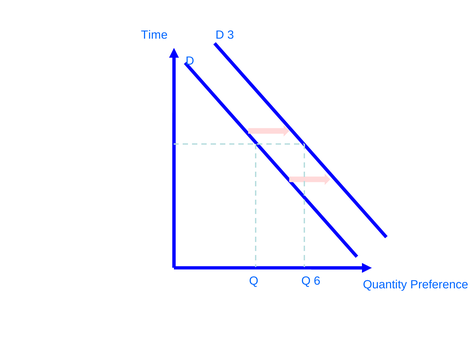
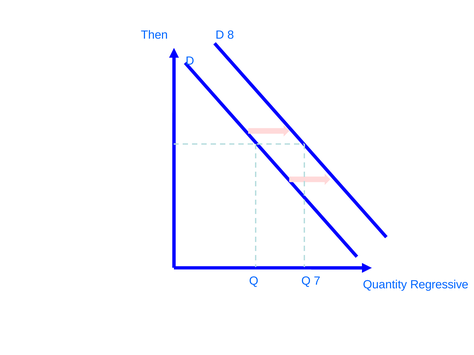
Time: Time -> Then
3: 3 -> 8
6: 6 -> 7
Preference: Preference -> Regressive
